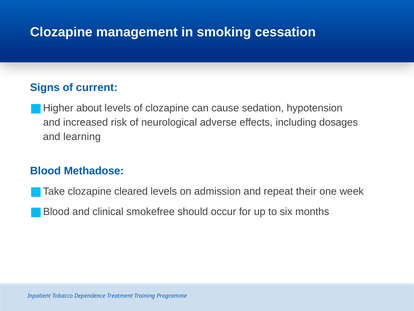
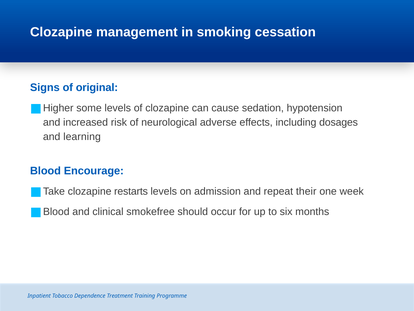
current: current -> original
about: about -> some
Methadose: Methadose -> Encourage
cleared: cleared -> restarts
